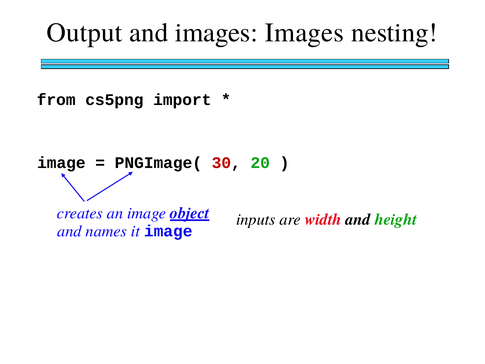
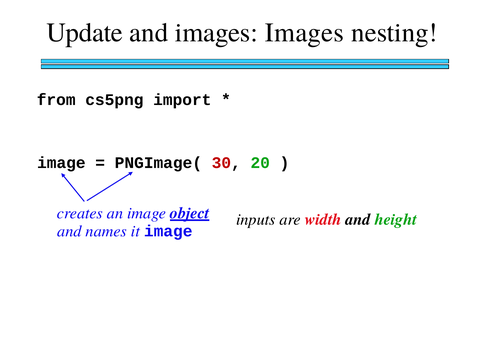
Output: Output -> Update
